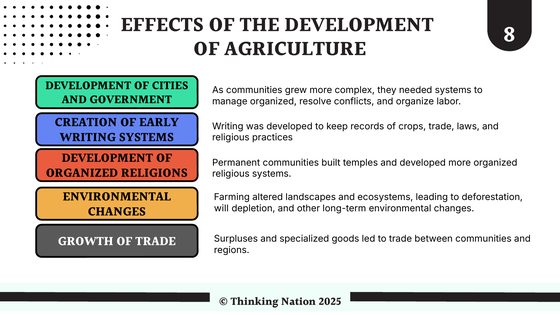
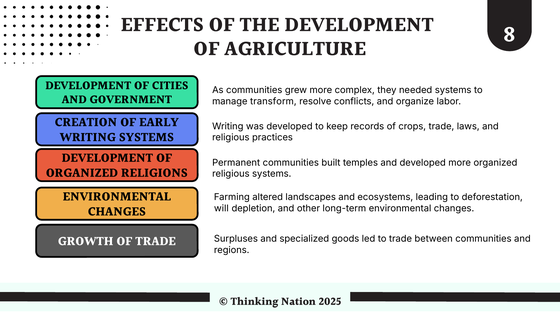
manage organized: organized -> transform
